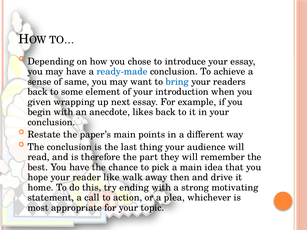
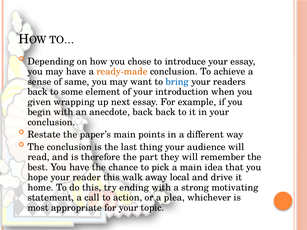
ready-made colour: blue -> orange
anecdote likes: likes -> back
reader like: like -> this
then: then -> local
